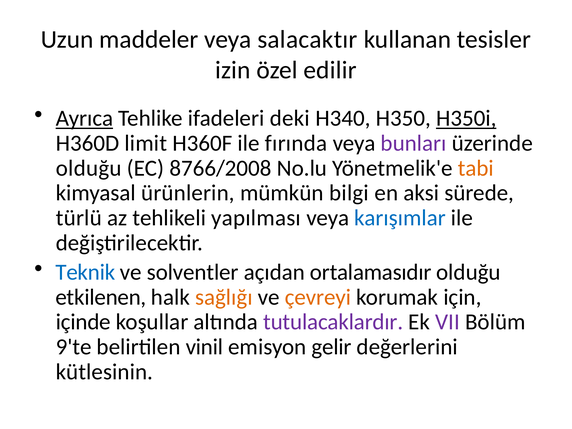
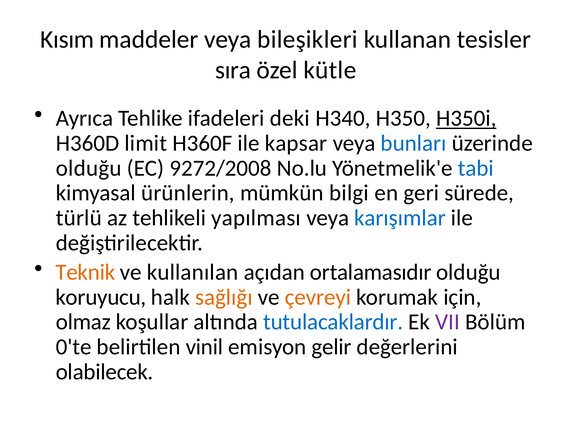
Uzun: Uzun -> Kısım
salacaktır: salacaktır -> bileşikleri
izin: izin -> sıra
edilir: edilir -> kütle
Ayrıca underline: present -> none
fırında: fırında -> kapsar
bunları colour: purple -> blue
8766/2008: 8766/2008 -> 9272/2008
tabi colour: orange -> blue
aksi: aksi -> geri
Teknik colour: blue -> orange
solventler: solventler -> kullanılan
etkilenen: etkilenen -> koruyucu
içinde: içinde -> olmaz
tutulacaklardır colour: purple -> blue
9'te: 9'te -> 0'te
kütlesinin: kütlesinin -> olabilecek
